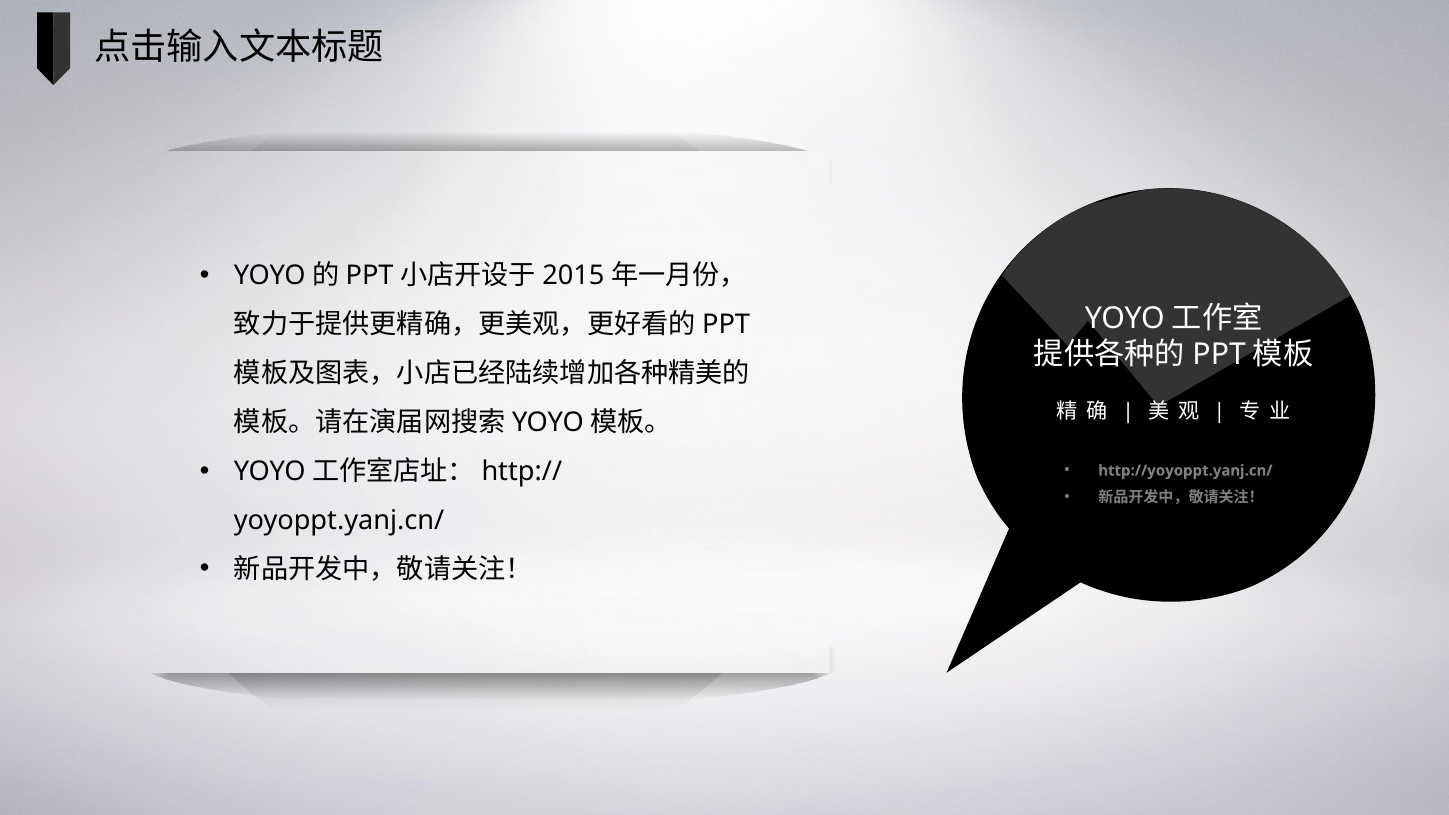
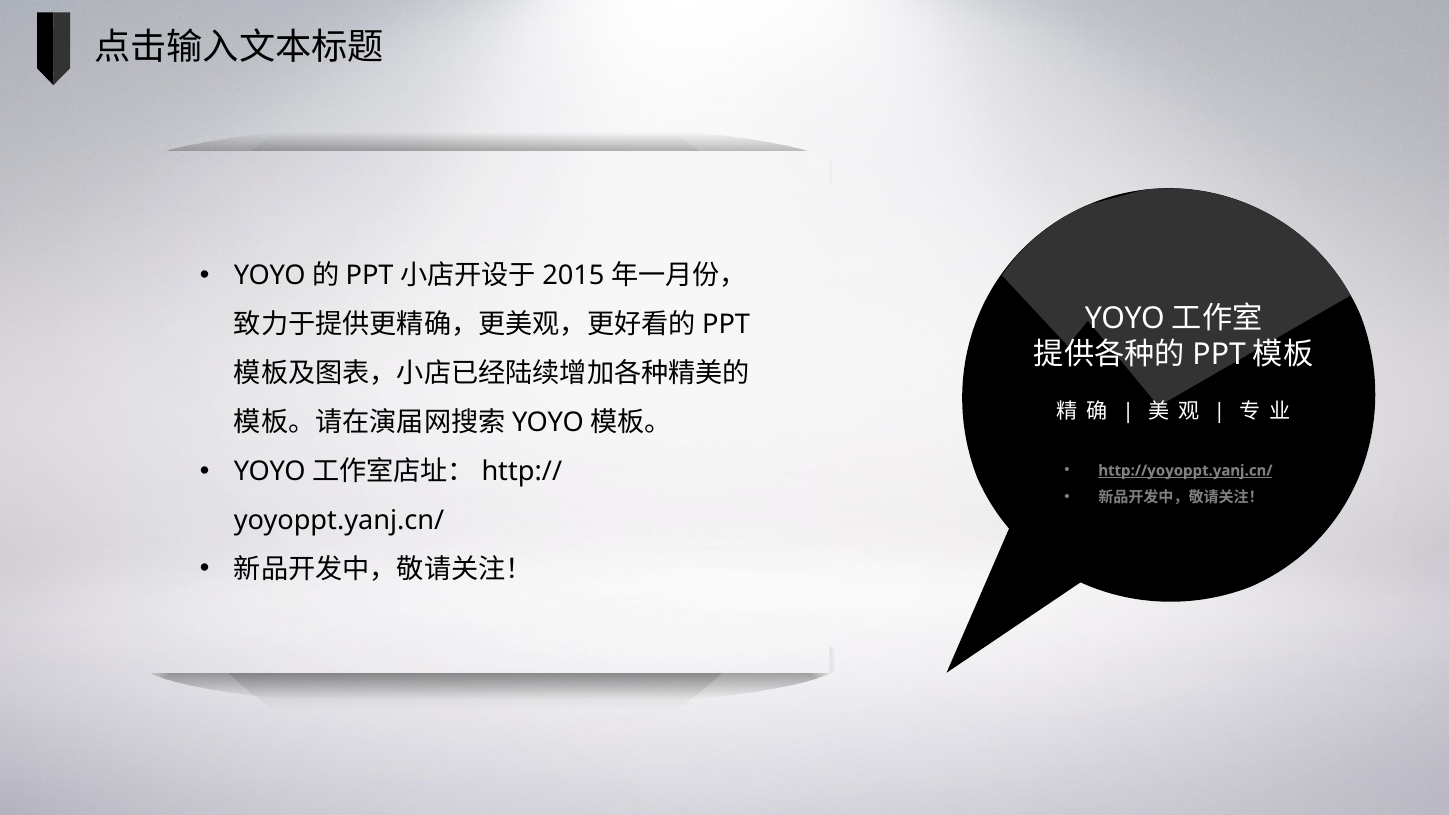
http://yoyoppt.yanj.cn/ underline: none -> present
